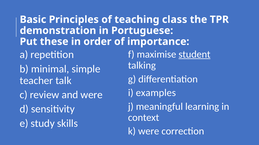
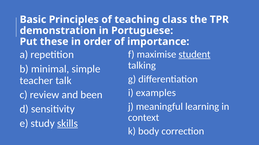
and were: were -> been
skills underline: none -> present
k were: were -> body
